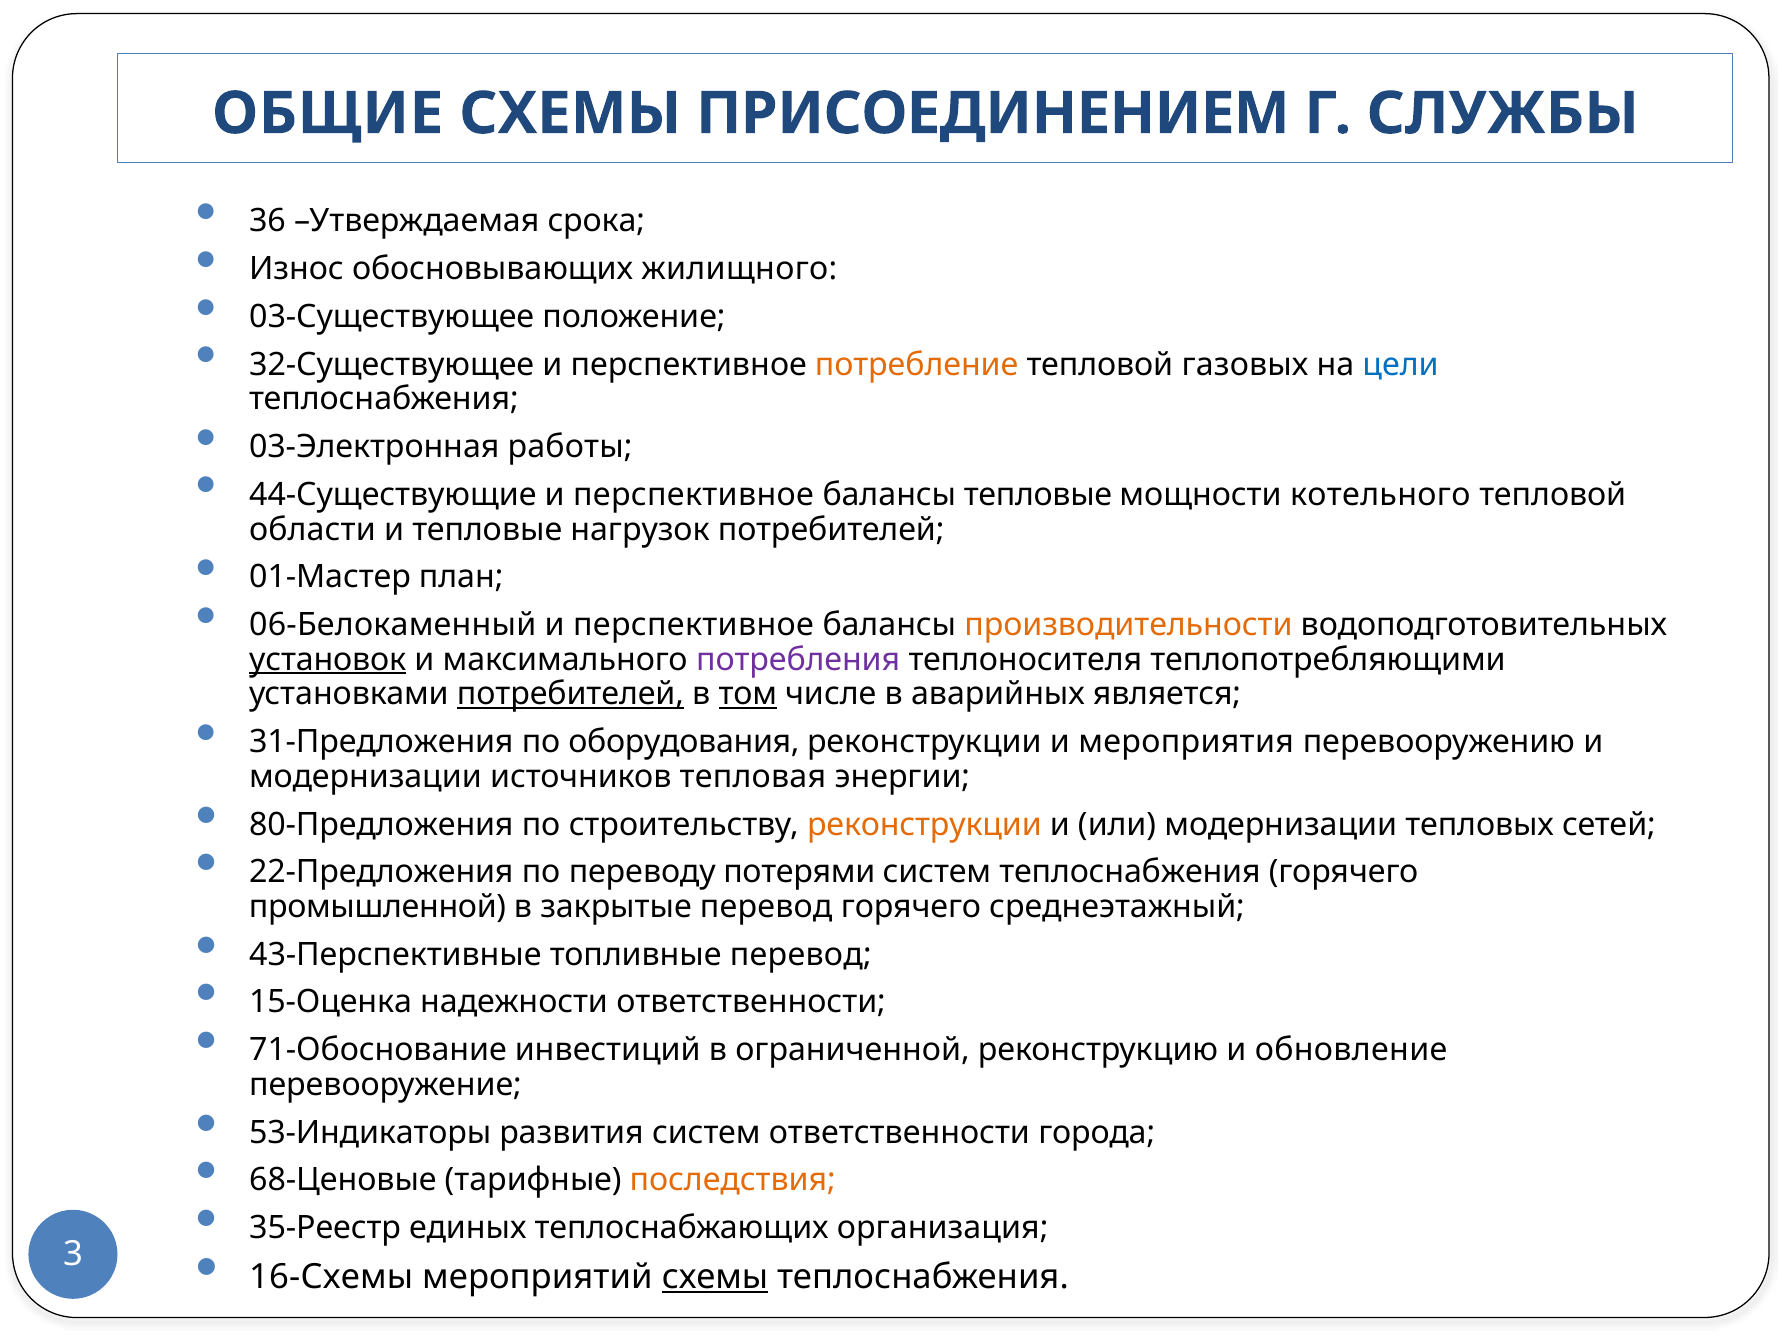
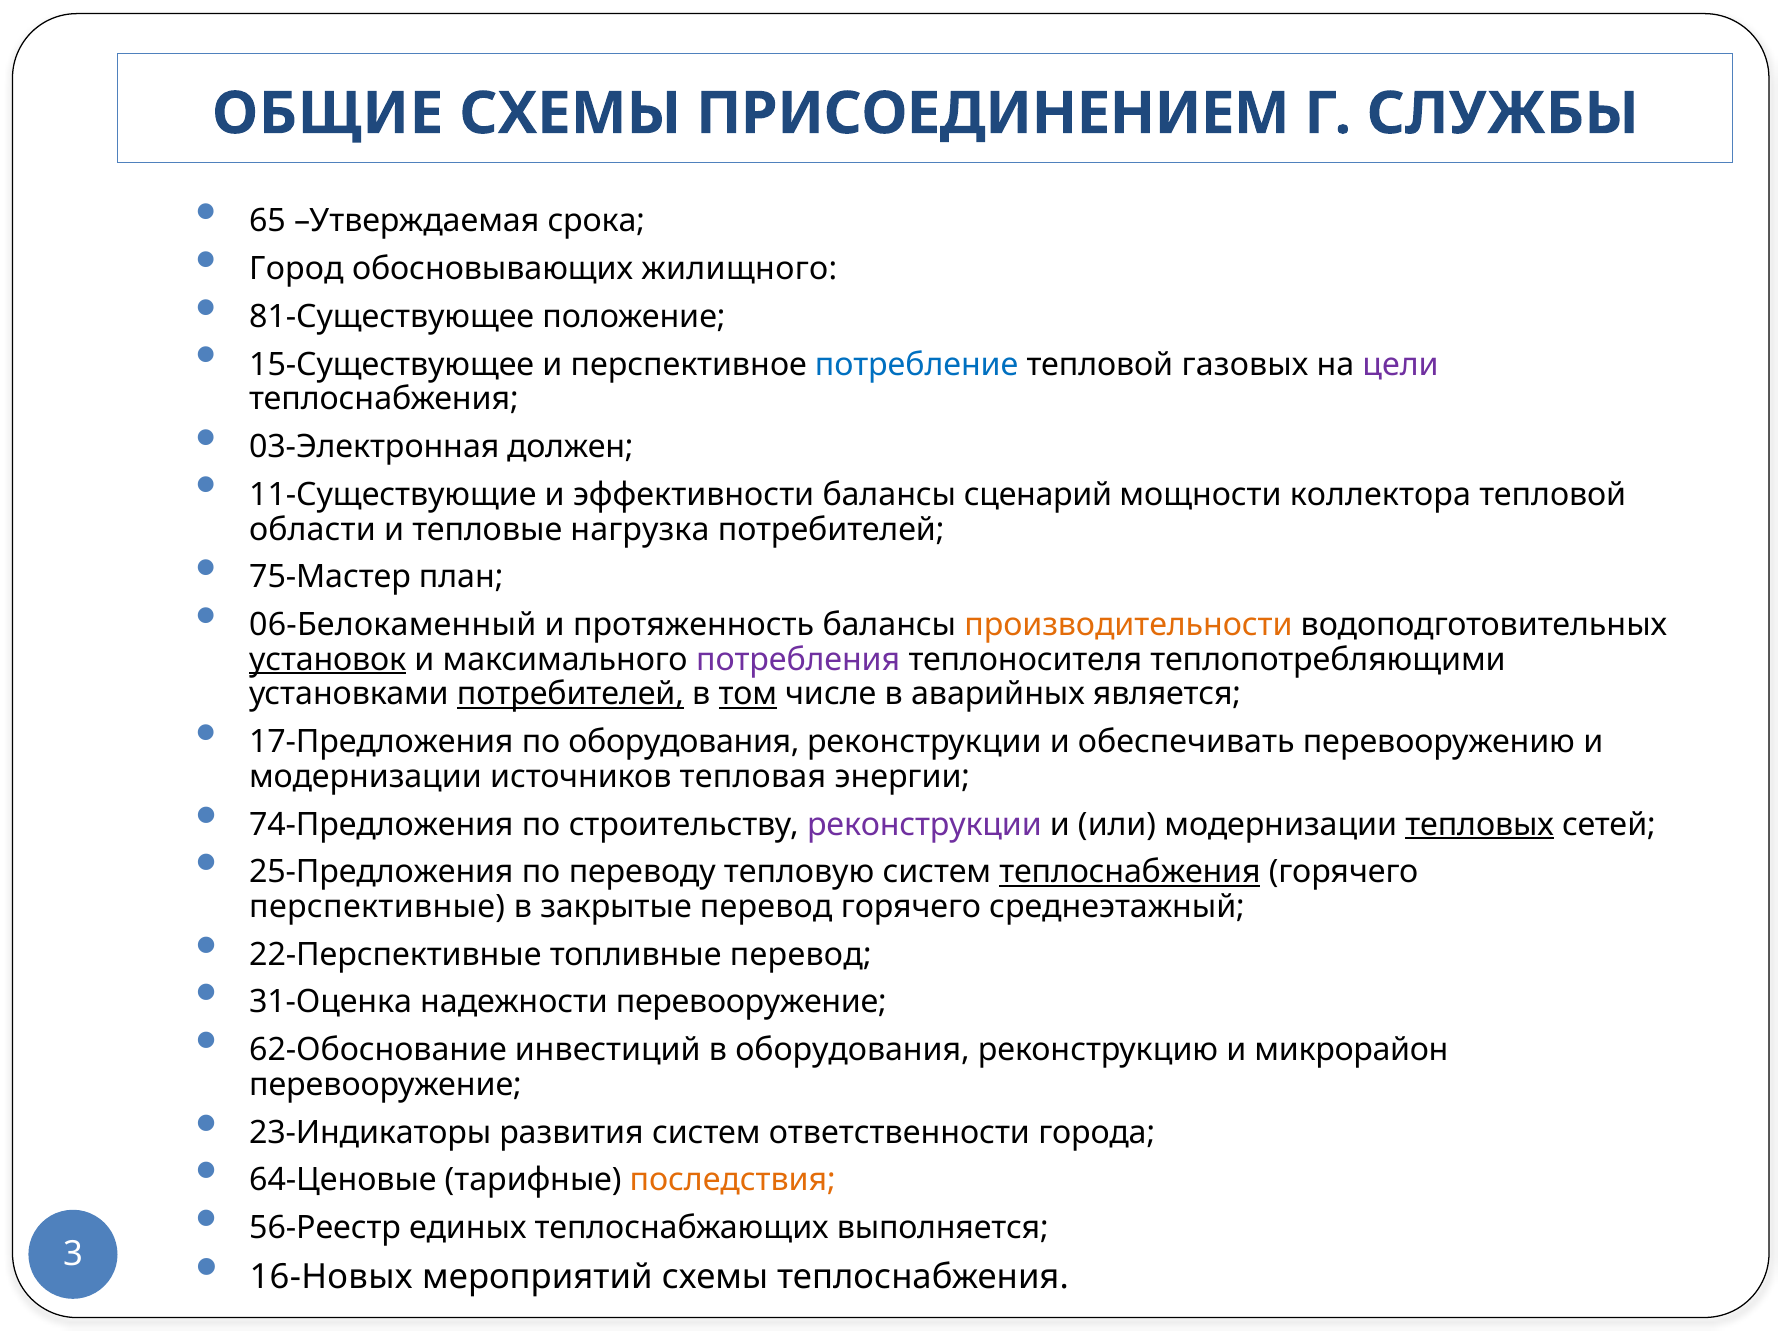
36: 36 -> 65
Износ: Износ -> Город
03-Существующее: 03-Существующее -> 81-Существующее
32-Существующее: 32-Существующее -> 15-Существующее
потребление colour: orange -> blue
цели colour: blue -> purple
работы: работы -> должен
44-Существующие: 44-Существующие -> 11-Существующие
перспективное at (693, 495): перспективное -> эффективности
балансы тепловые: тепловые -> сценарий
котельного: котельного -> коллектора
нагрузок: нагрузок -> нагрузка
01-Мастер: 01-Мастер -> 75-Мастер
перспективное at (693, 625): перспективное -> протяженность
31-Предложения: 31-Предложения -> 17-Предложения
мероприятия: мероприятия -> обеспечивать
80-Предложения: 80-Предложения -> 74-Предложения
реконструкции at (924, 825) colour: orange -> purple
тепловых underline: none -> present
22-Предложения: 22-Предложения -> 25-Предложения
потерями: потерями -> тепловую
теплоснабжения at (1130, 873) underline: none -> present
промышленной: промышленной -> перспективные
43-Перспективные: 43-Перспективные -> 22-Перспективные
15-Оценка: 15-Оценка -> 31-Оценка
надежности ответственности: ответственности -> перевооружение
71-Обоснование: 71-Обоснование -> 62-Обоснование
в ограниченной: ограниченной -> оборудования
обновление: обновление -> микрорайон
53-Индикаторы: 53-Индикаторы -> 23-Индикаторы
68-Ценовые: 68-Ценовые -> 64-Ценовые
35-Реестр: 35-Реестр -> 56-Реестр
организация: организация -> выполняется
16-Схемы: 16-Схемы -> 16-Новых
схемы at (715, 1278) underline: present -> none
